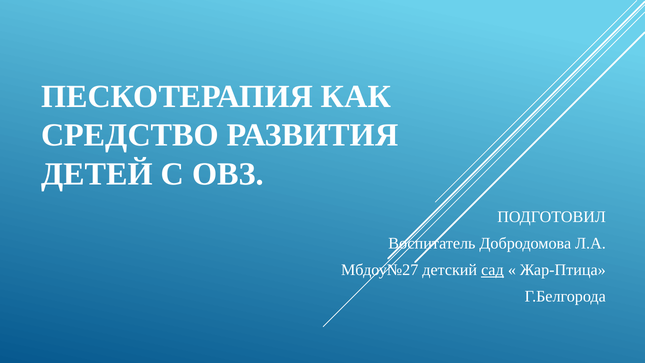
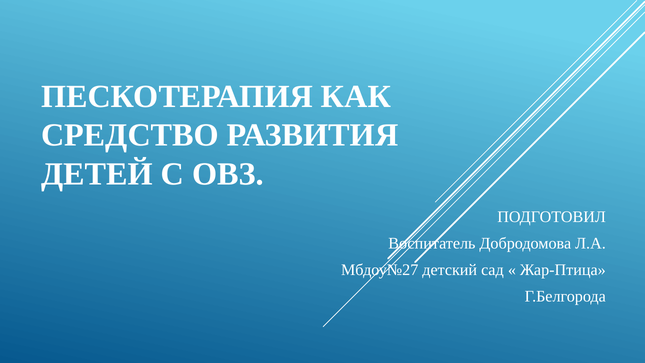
сад underline: present -> none
